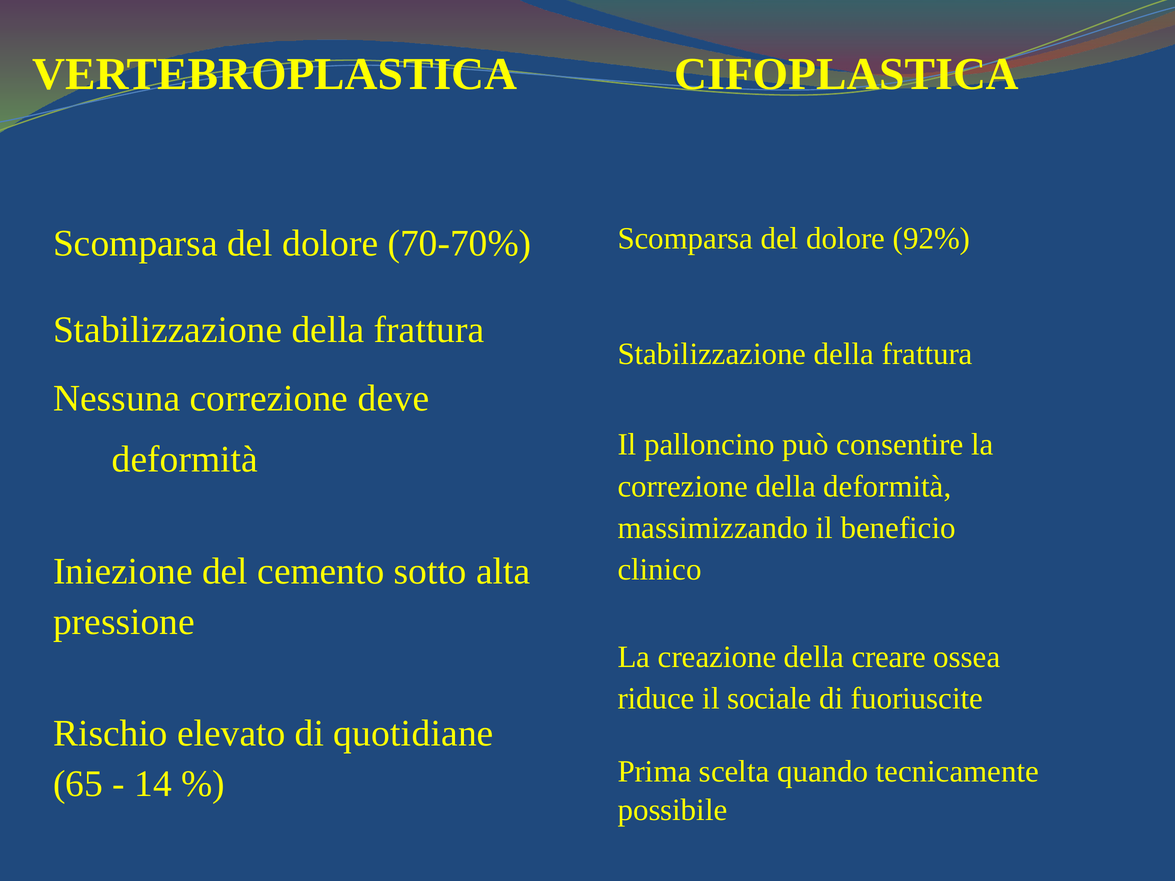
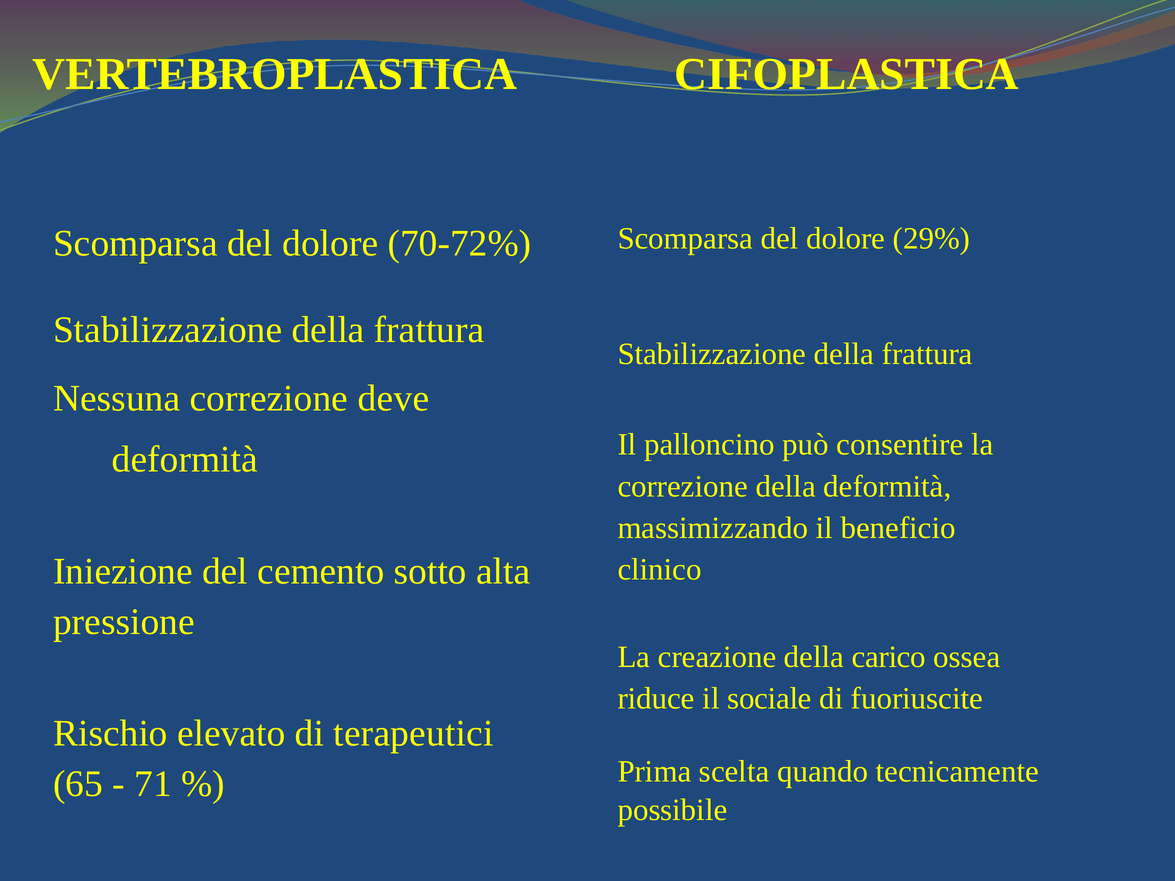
92%: 92% -> 29%
70-70%: 70-70% -> 70-72%
creare: creare -> carico
quotidiane: quotidiane -> terapeutici
14: 14 -> 71
